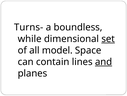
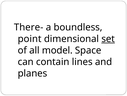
Turns-: Turns- -> There-
while: while -> point
and underline: present -> none
